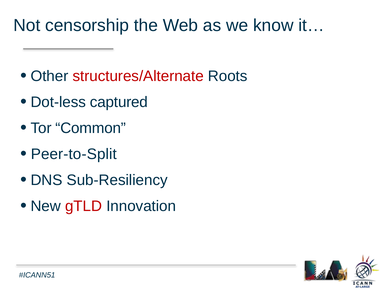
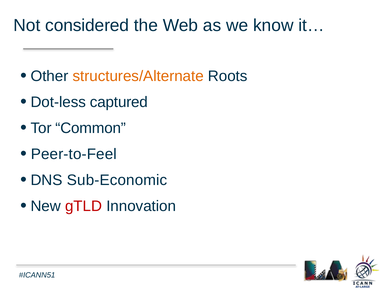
censorship: censorship -> considered
structures/Alternate colour: red -> orange
Peer-to-Split: Peer-to-Split -> Peer-to-Feel
Sub-Resiliency: Sub-Resiliency -> Sub-Economic
